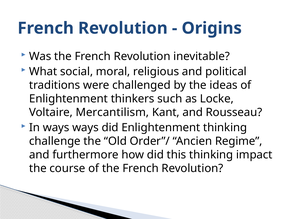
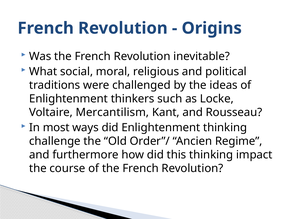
In ways: ways -> most
